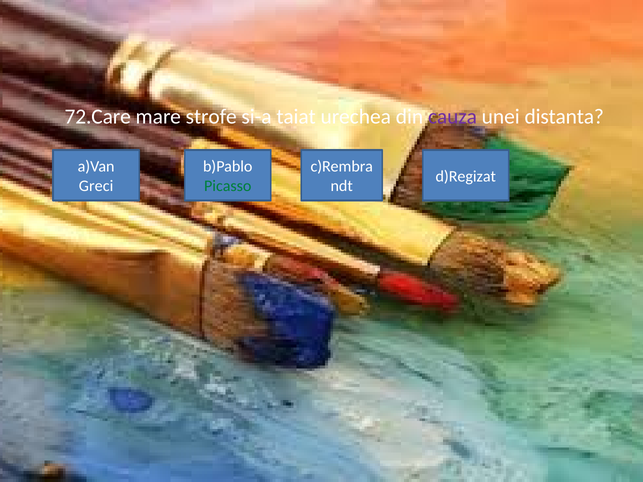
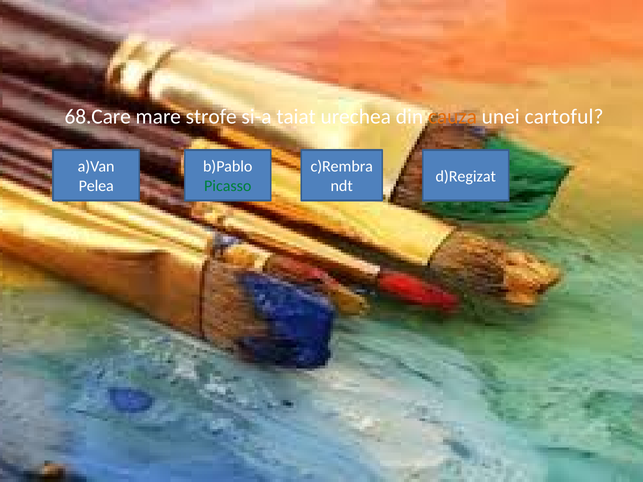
72.Care: 72.Care -> 68.Care
cauza colour: purple -> orange
distanta: distanta -> cartoful
Greci: Greci -> Pelea
